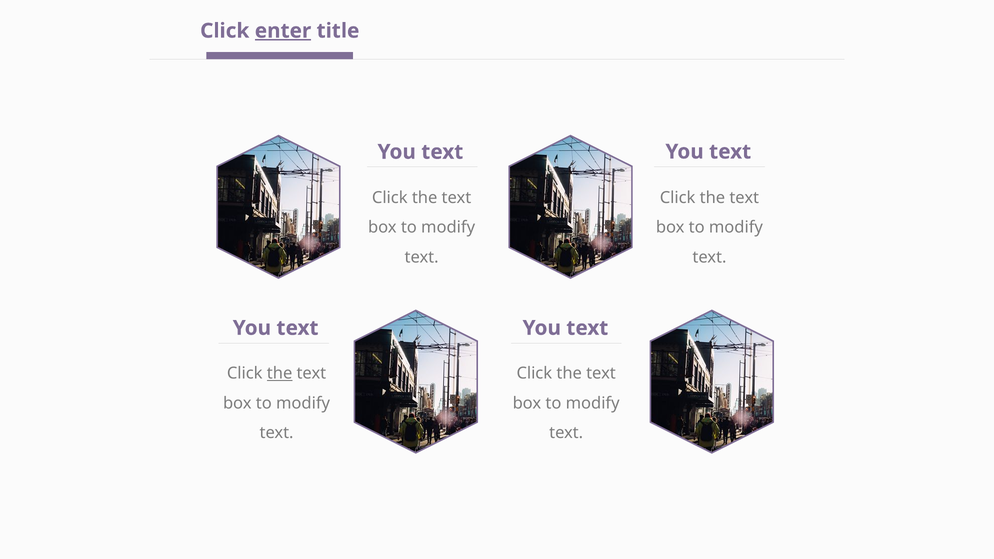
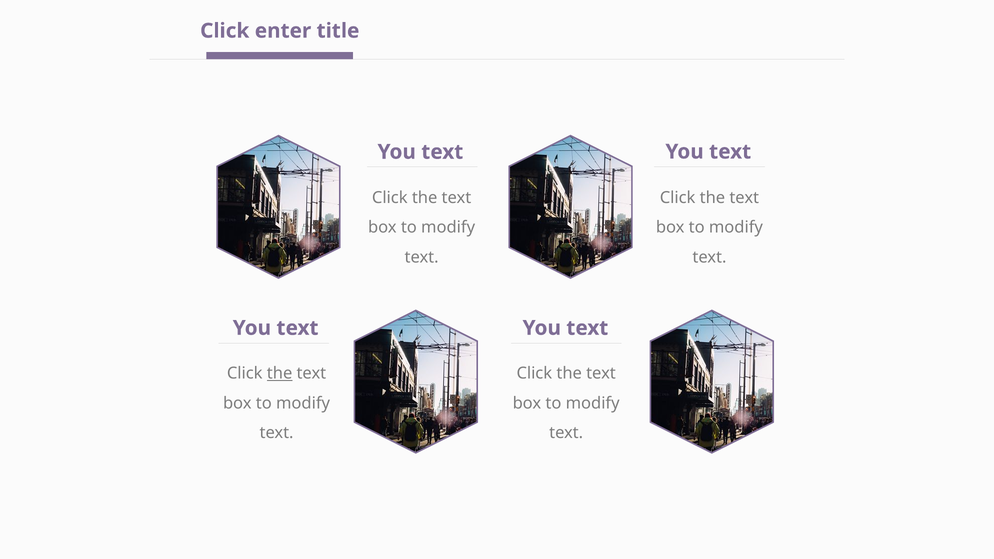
enter underline: present -> none
